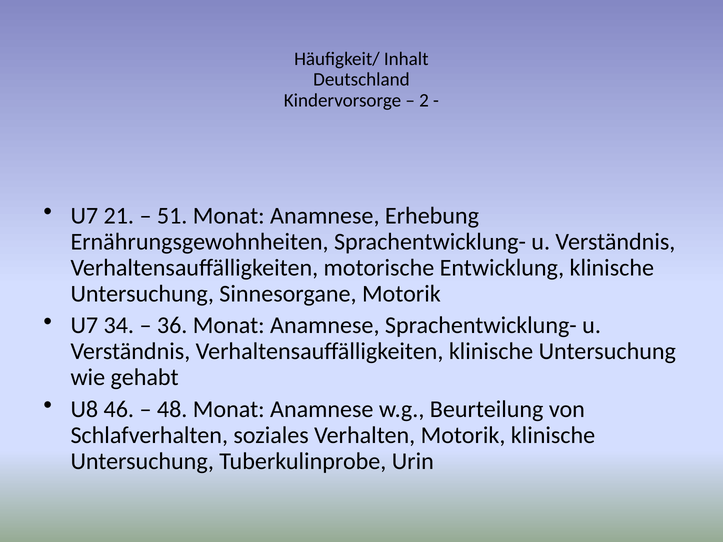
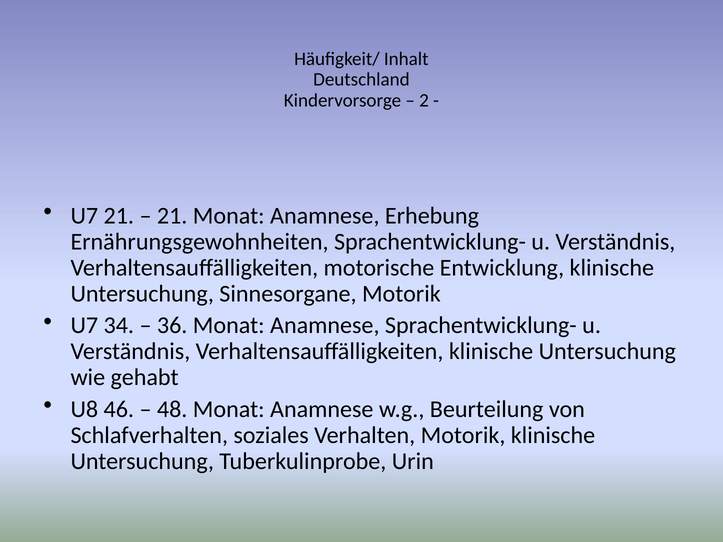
51 at (172, 216): 51 -> 21
